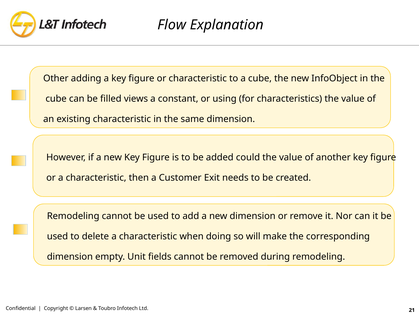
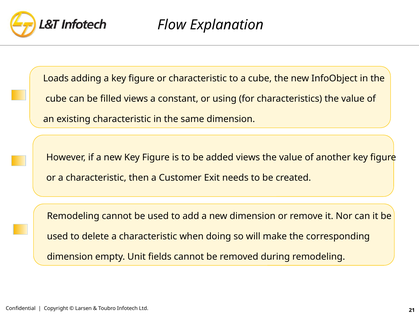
Other: Other -> Loads
added could: could -> views
